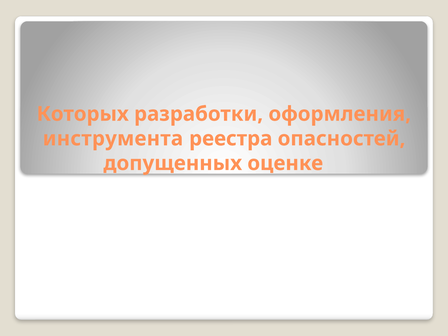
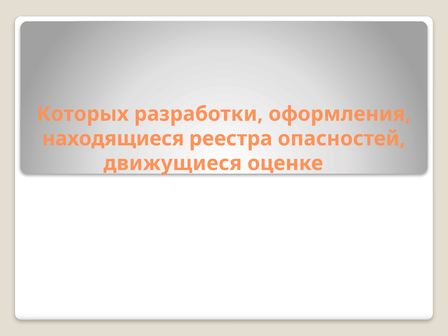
инструмента: инструмента -> находящиеся
допущенных: допущенных -> движущиеся
